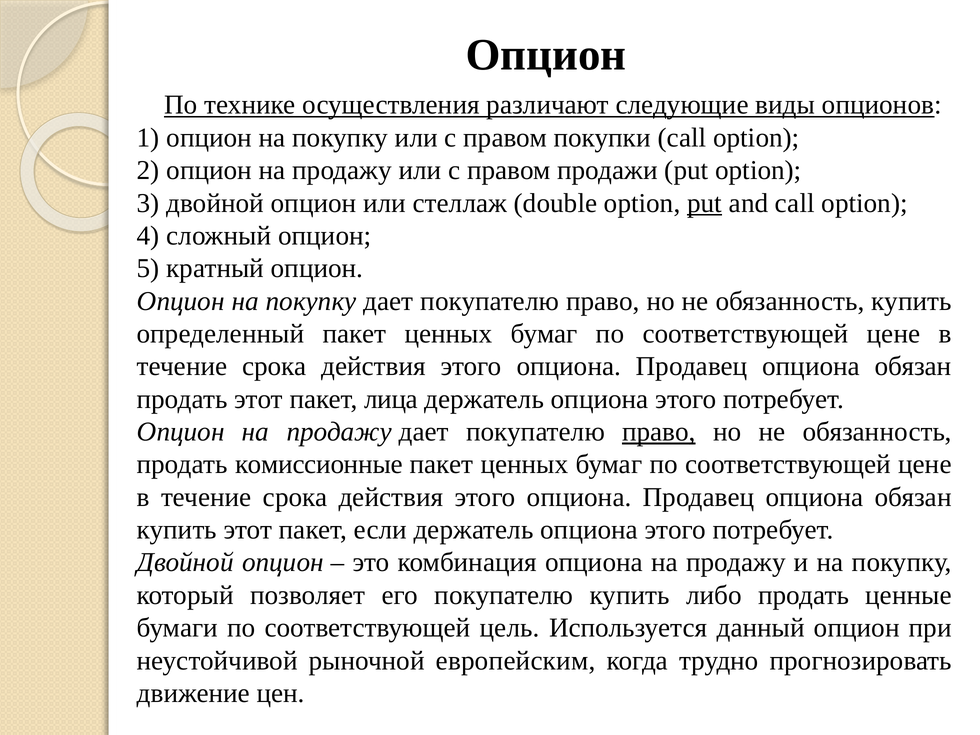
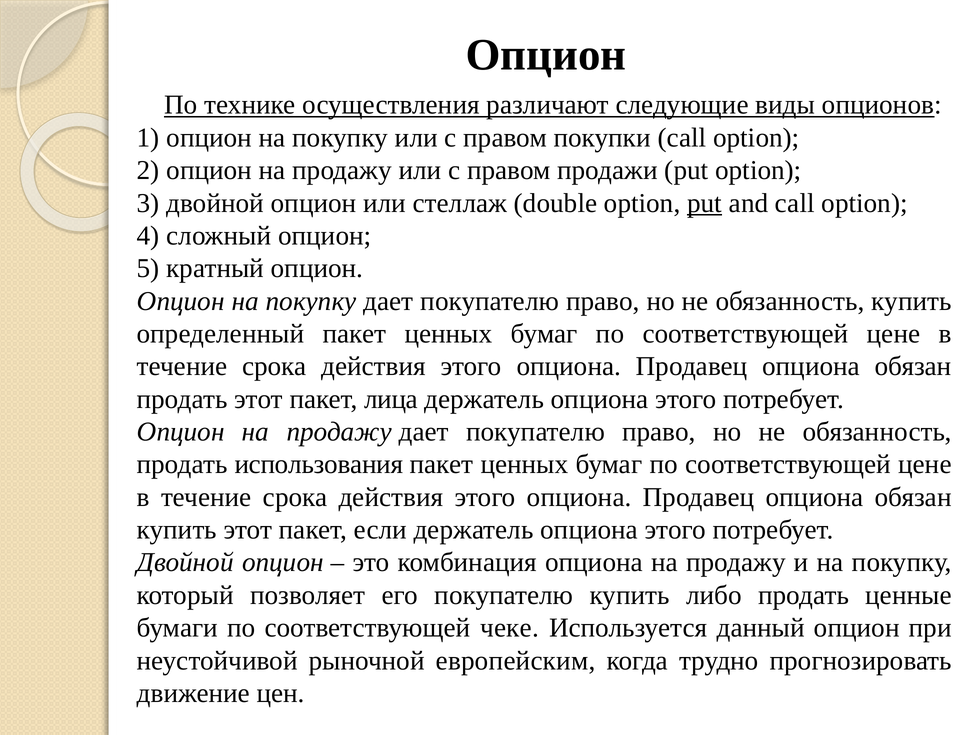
право at (659, 432) underline: present -> none
комиссионные: комиссионные -> использования
цель: цель -> чеке
